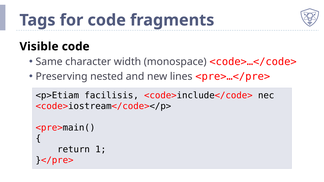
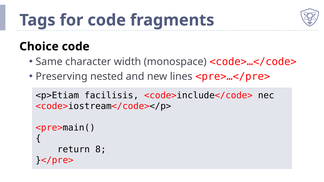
Visible: Visible -> Choice
1: 1 -> 8
